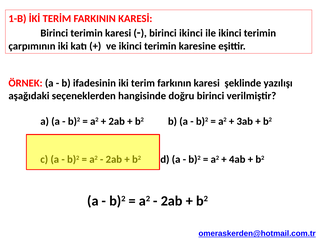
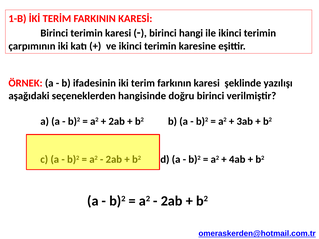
birinci ikinci: ikinci -> hangi
